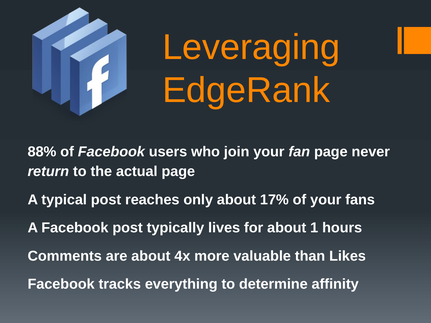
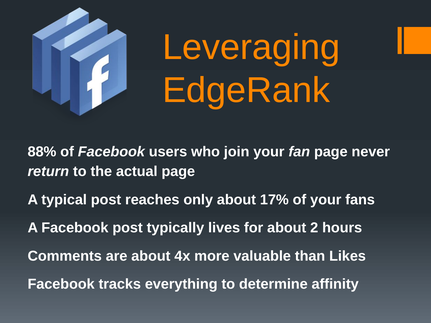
1: 1 -> 2
